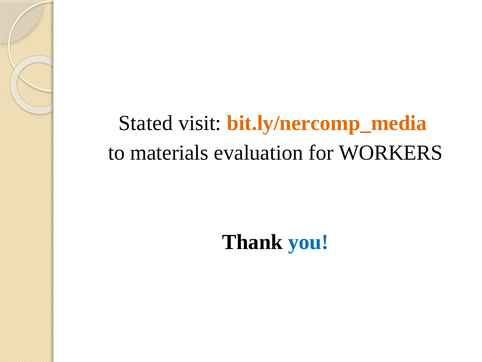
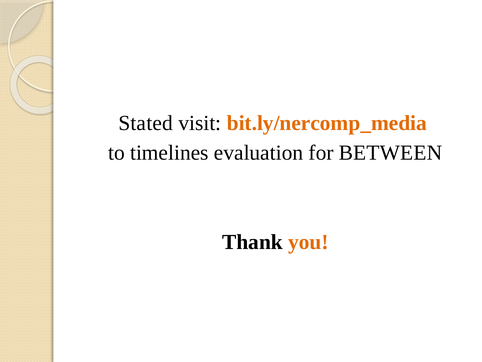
materials: materials -> timelines
WORKERS: WORKERS -> BETWEEN
you colour: blue -> orange
